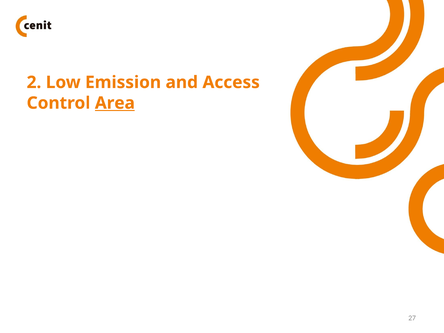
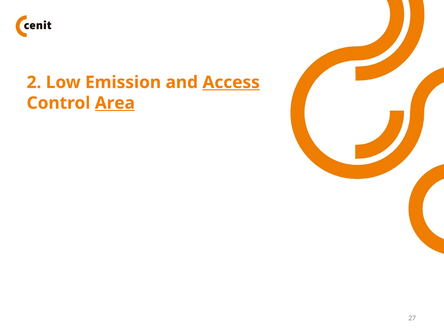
Access underline: none -> present
